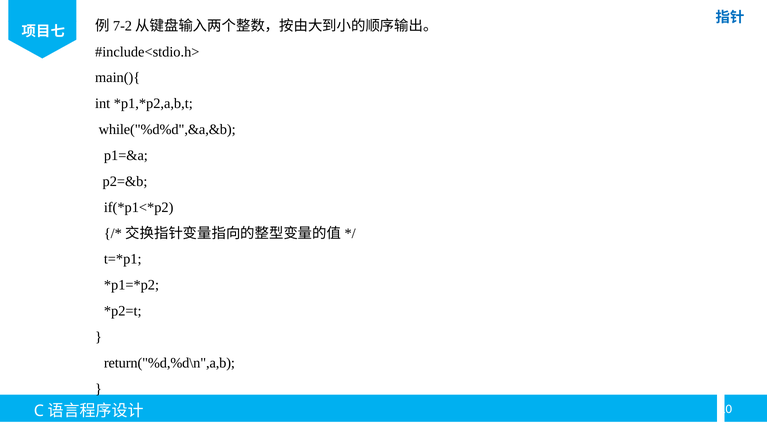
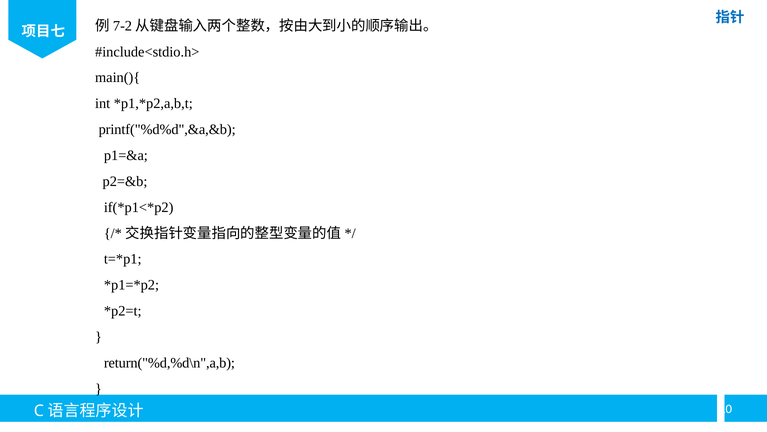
while("%d%d",&a,&b: while("%d%d",&a,&b -> printf("%d%d",&a,&b
